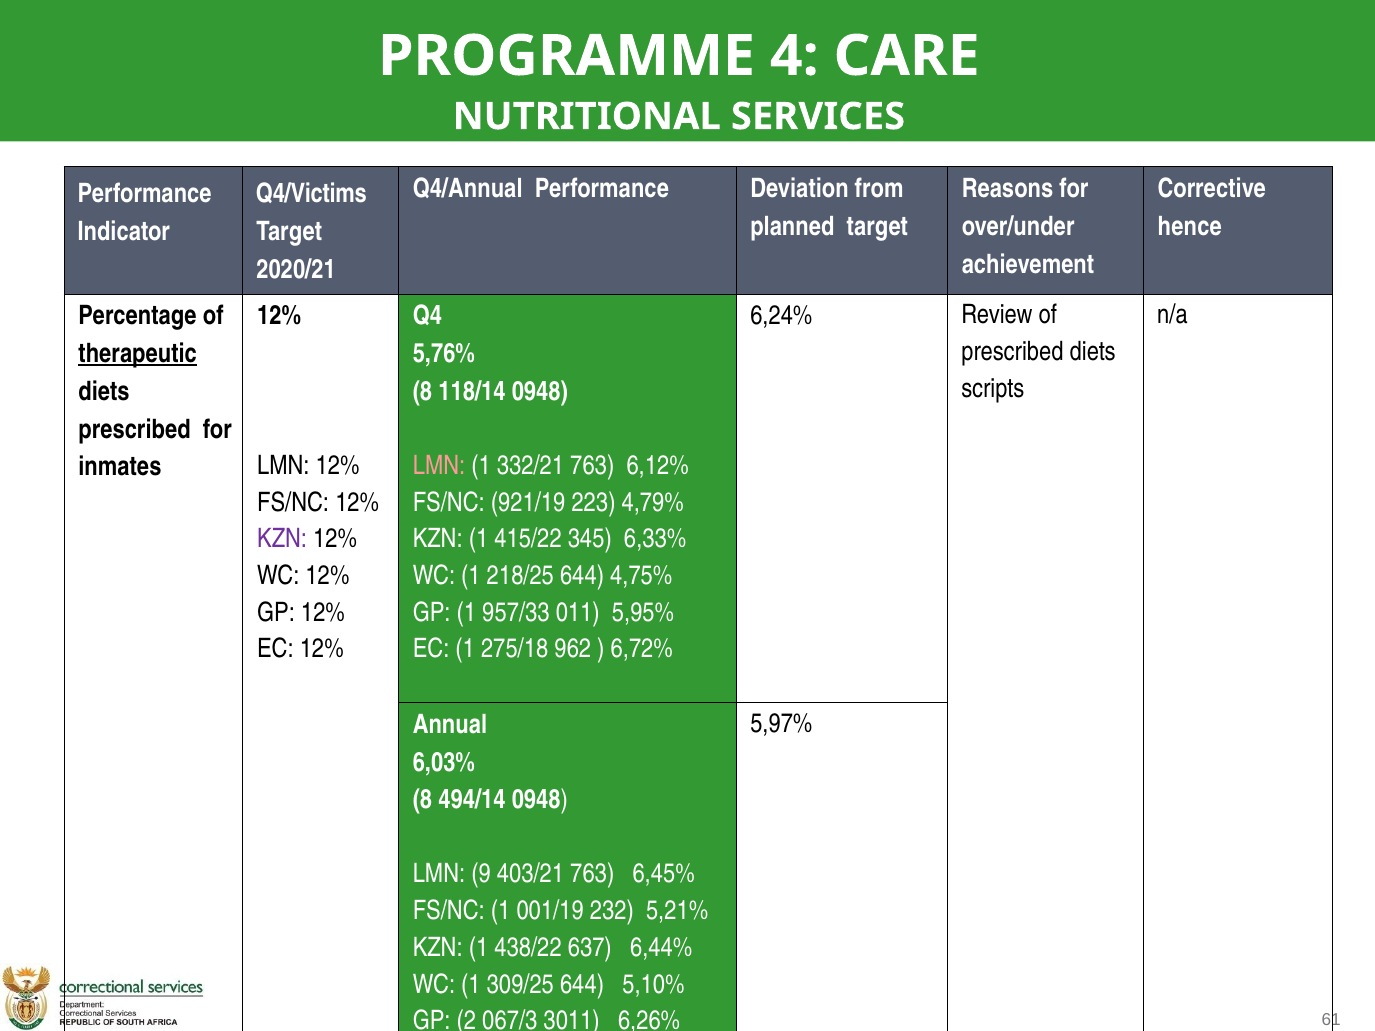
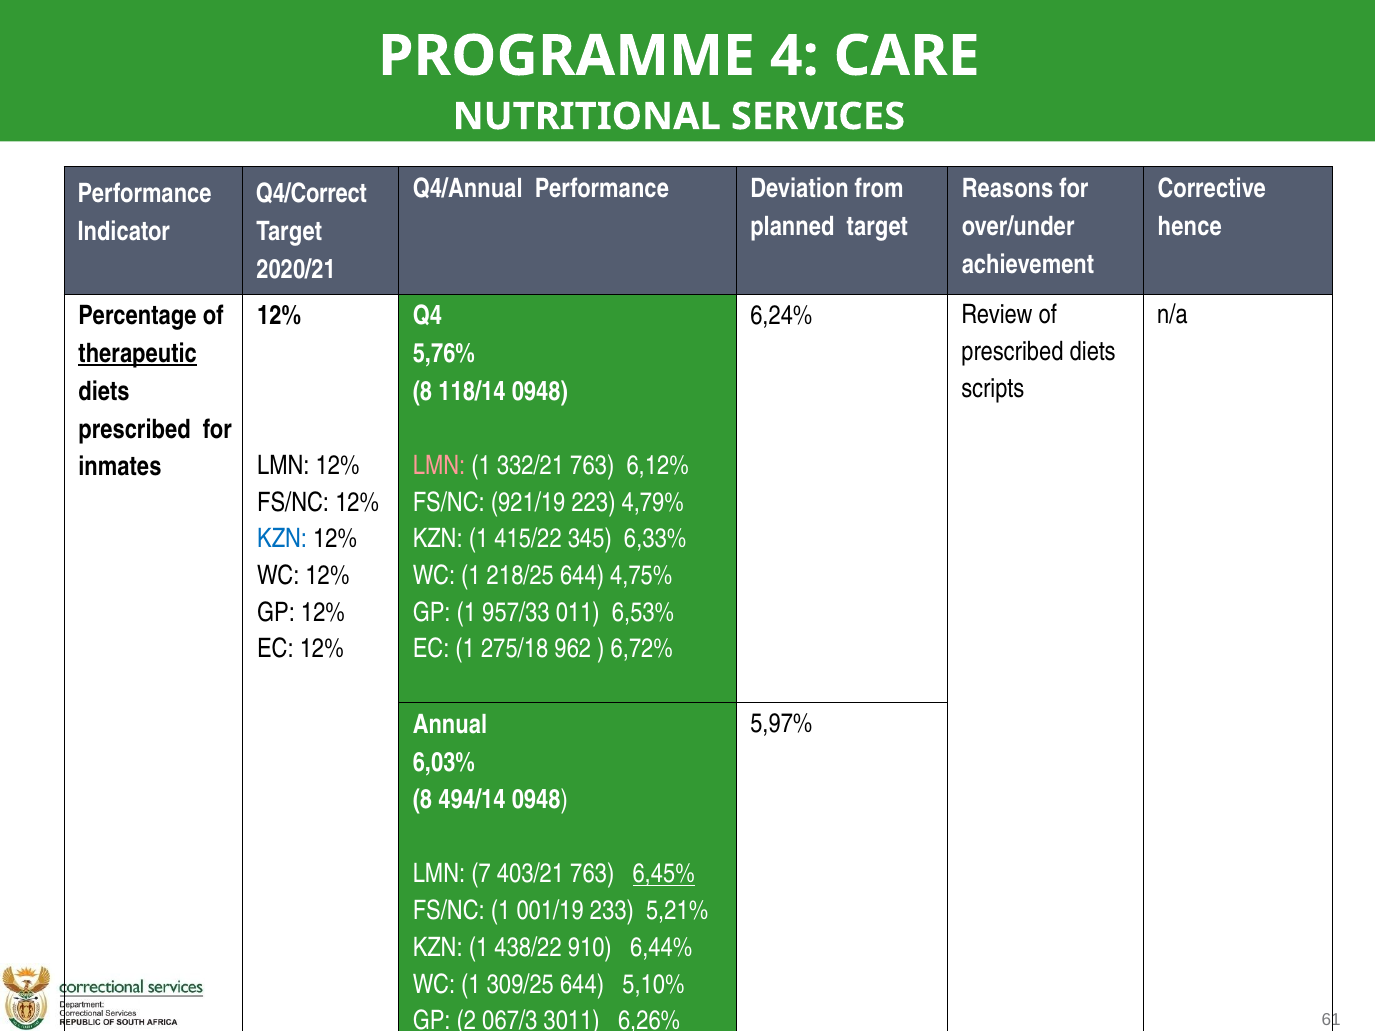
Q4/Victims: Q4/Victims -> Q4/Correct
KZN at (282, 539) colour: purple -> blue
5,95%: 5,95% -> 6,53%
9: 9 -> 7
6,45% underline: none -> present
232: 232 -> 233
637: 637 -> 910
